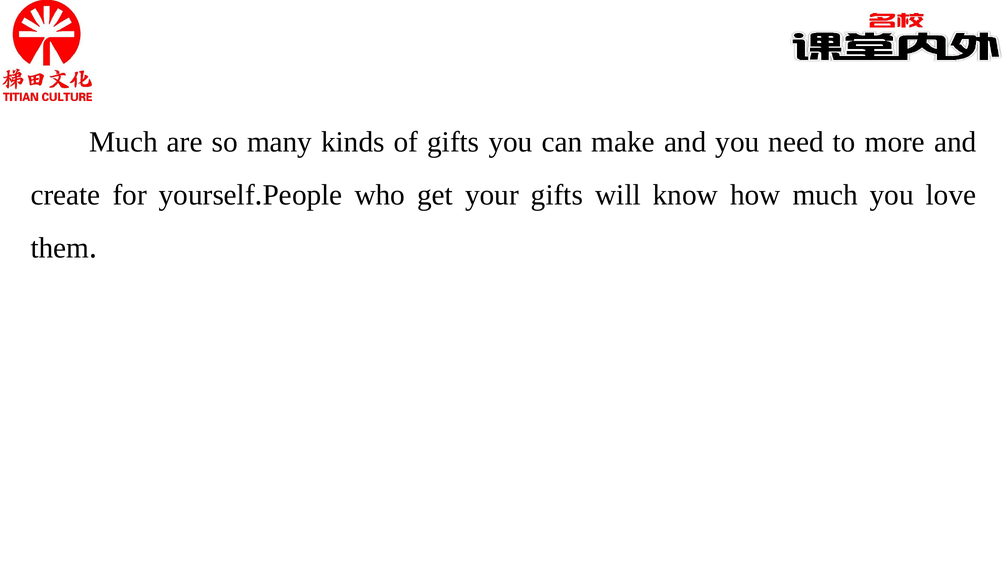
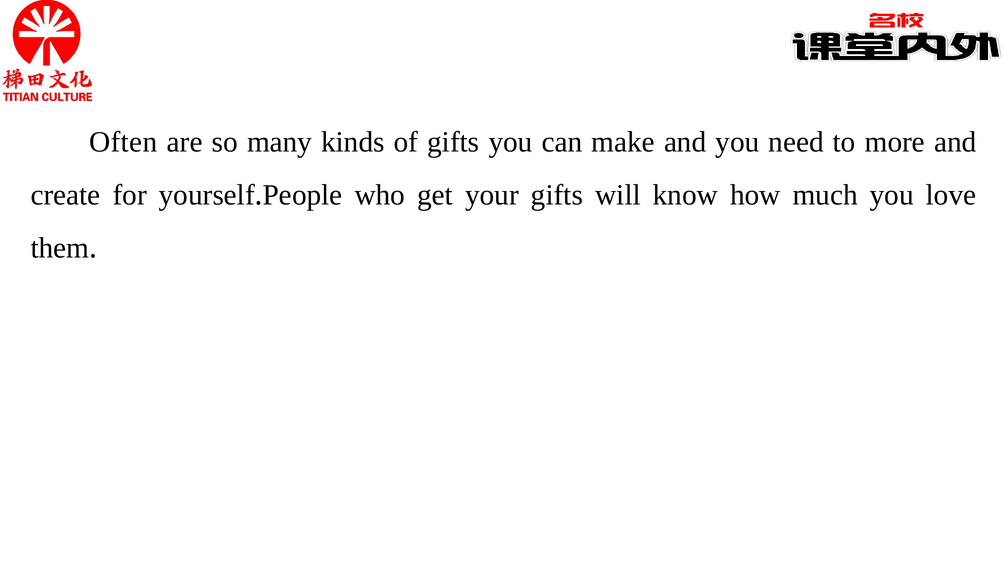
Much at (124, 142): Much -> Often
